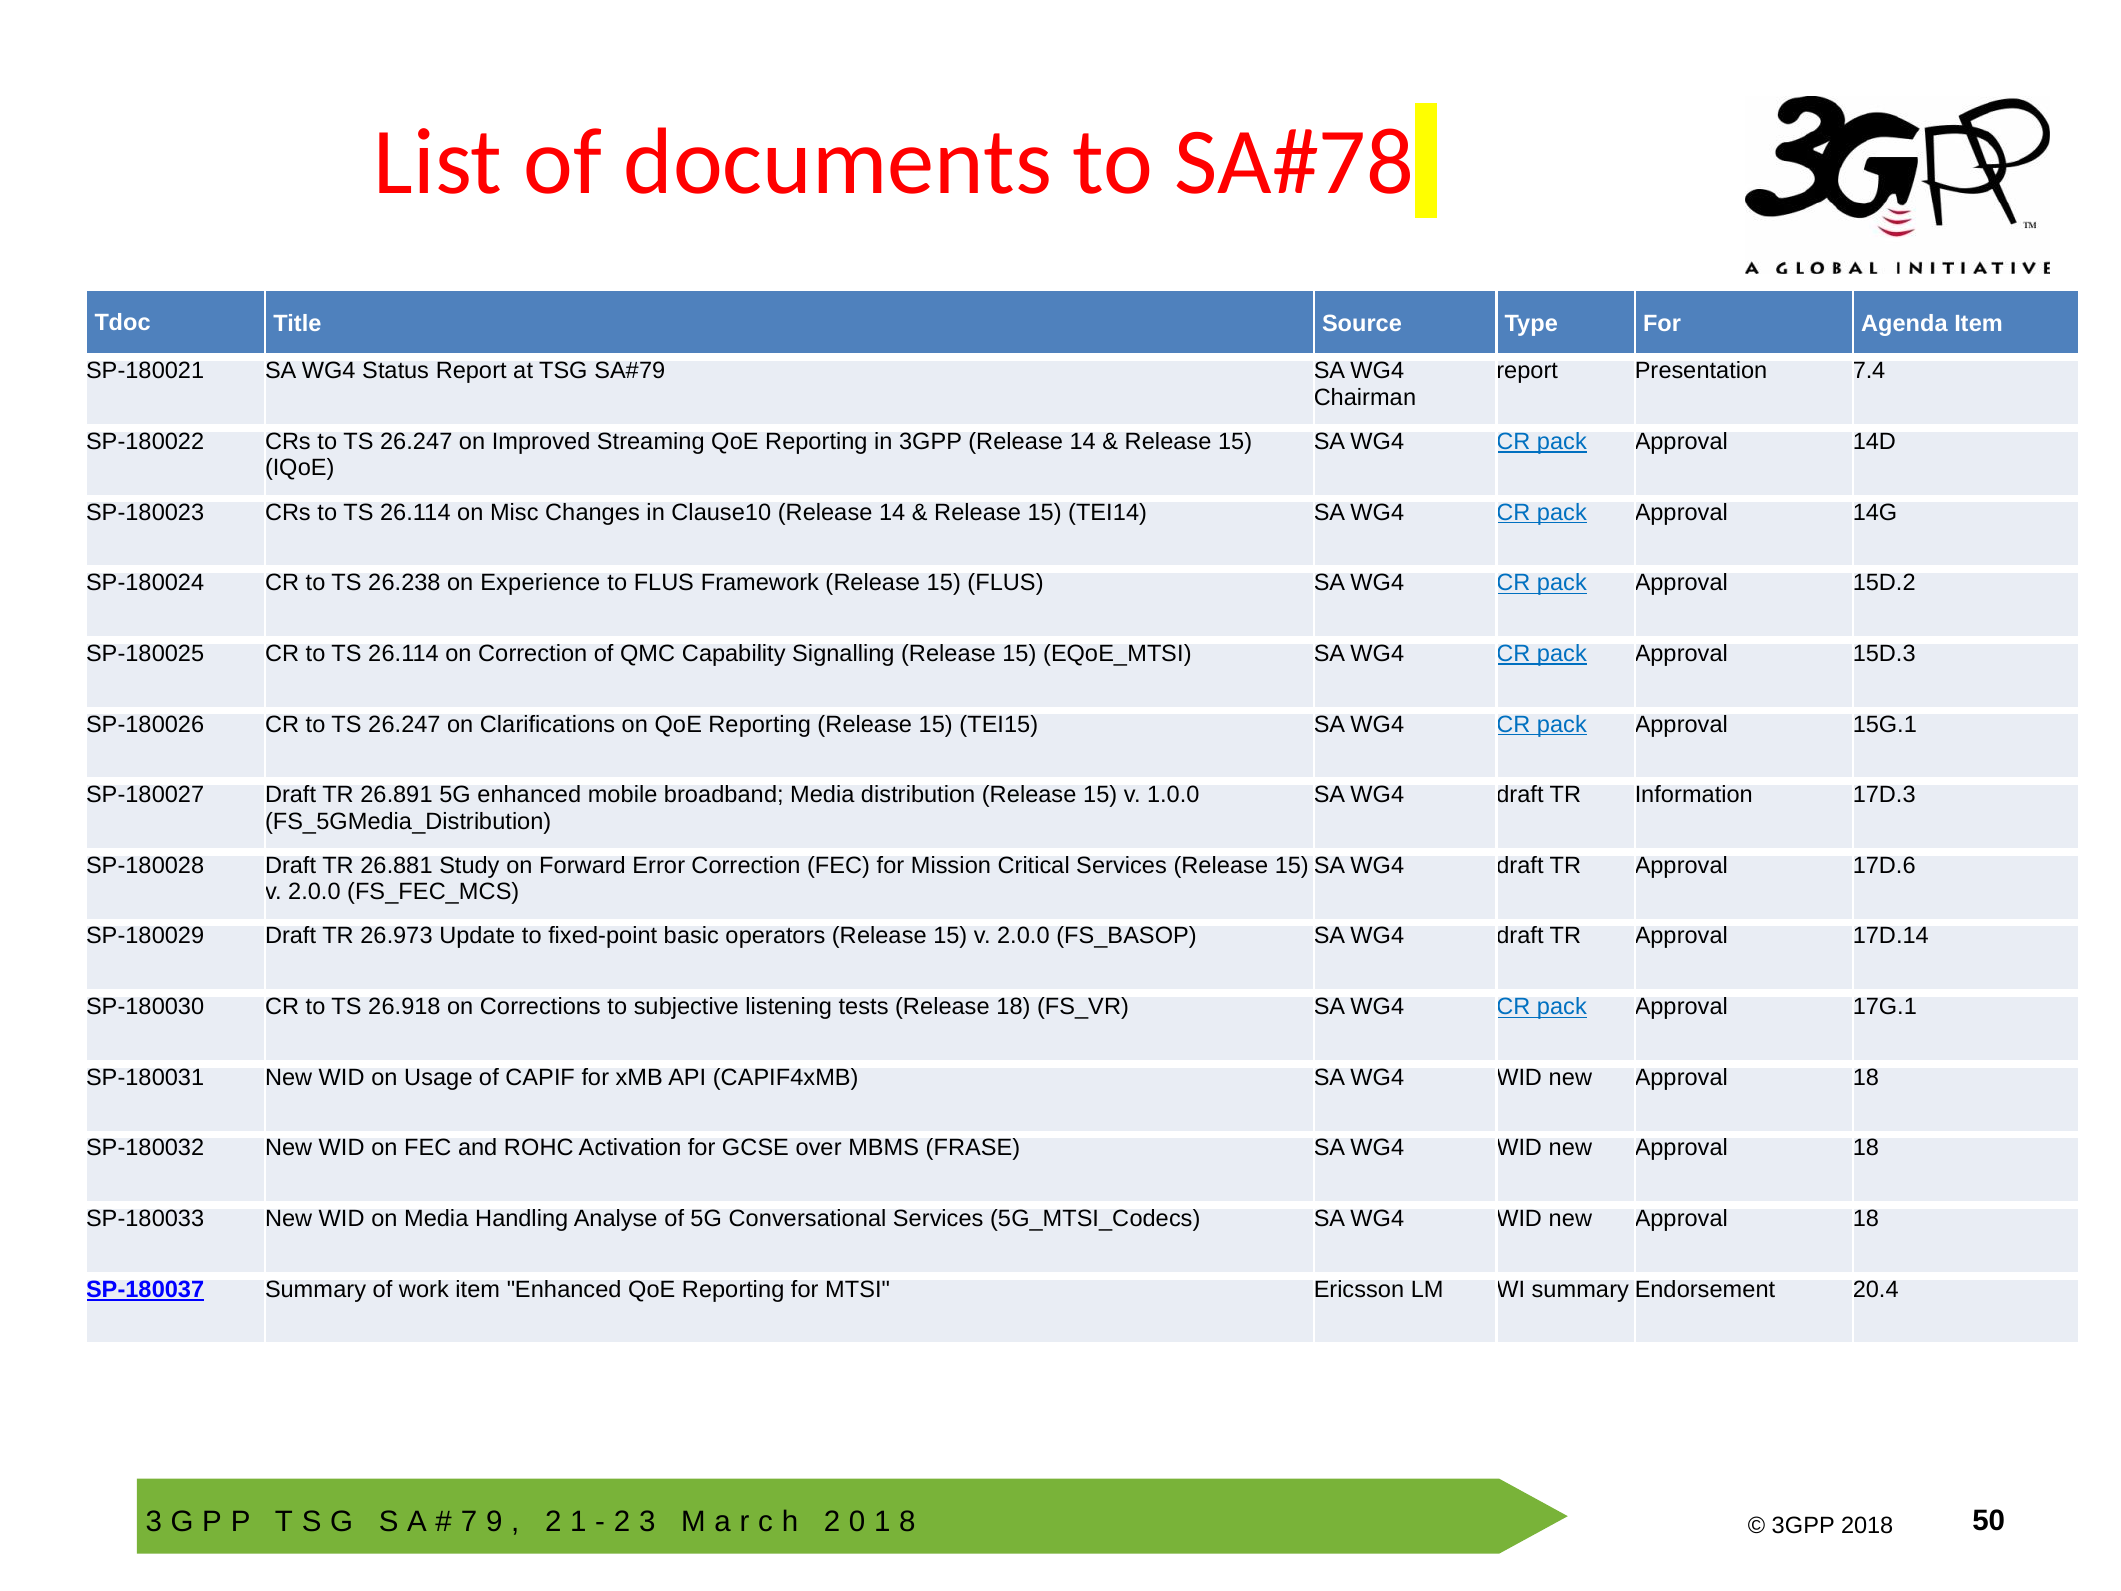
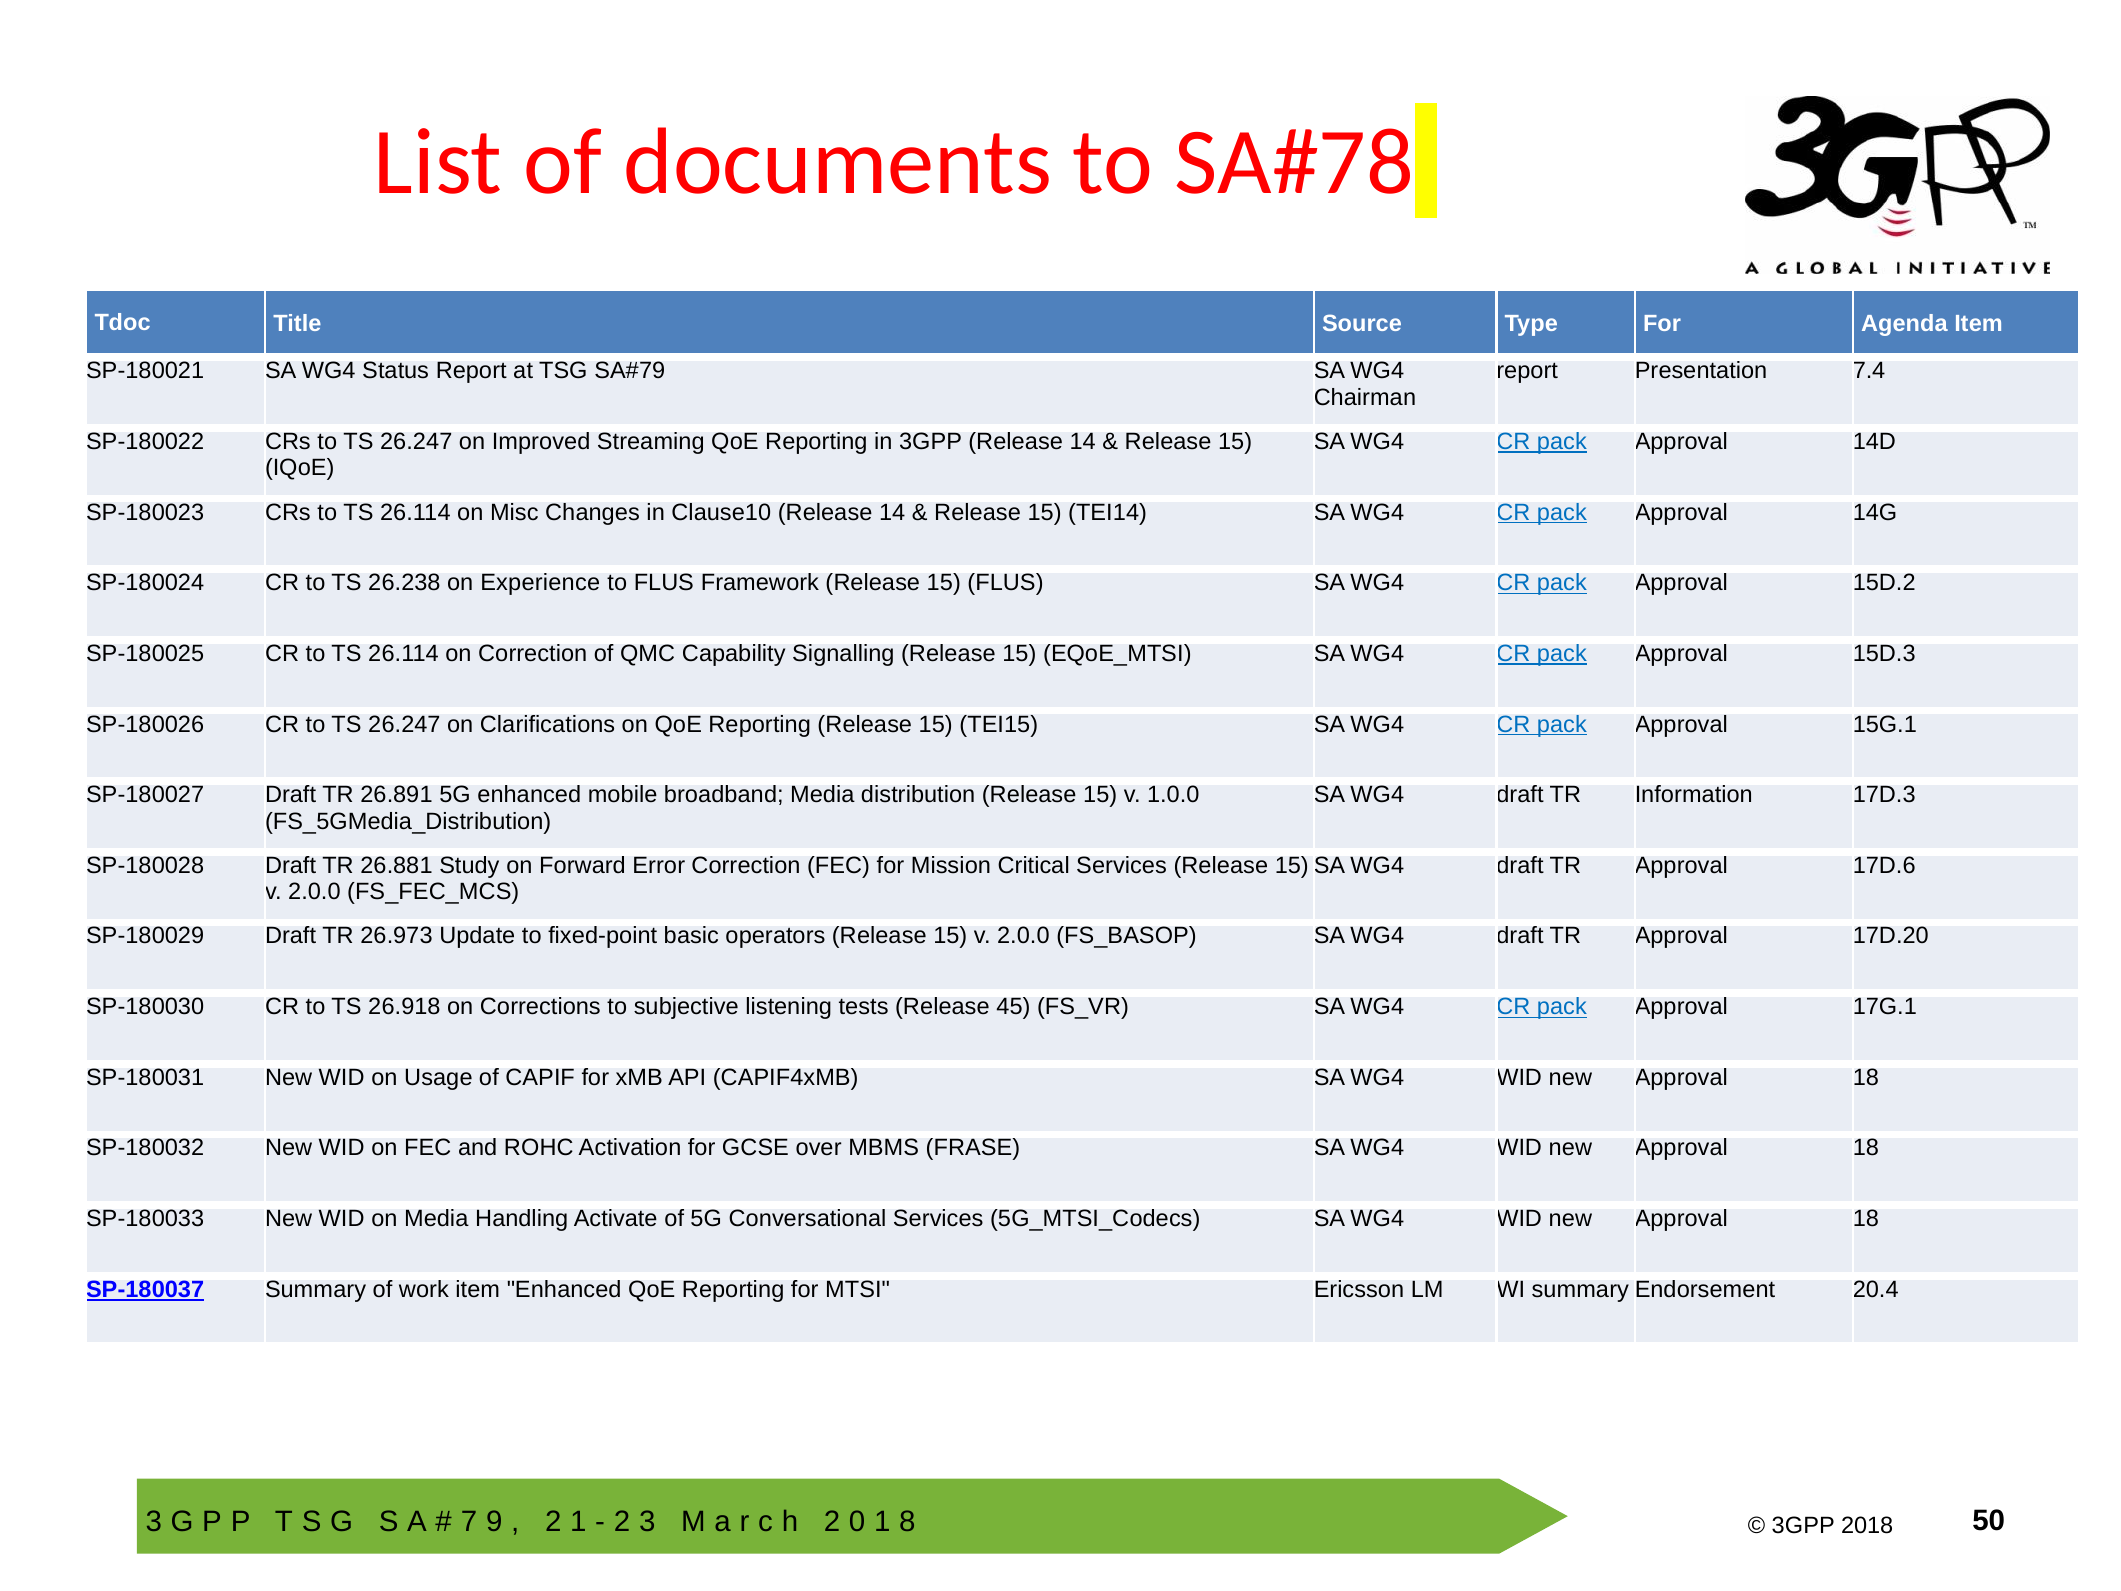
17D.14: 17D.14 -> 17D.20
Release 18: 18 -> 45
Analyse: Analyse -> Activate
